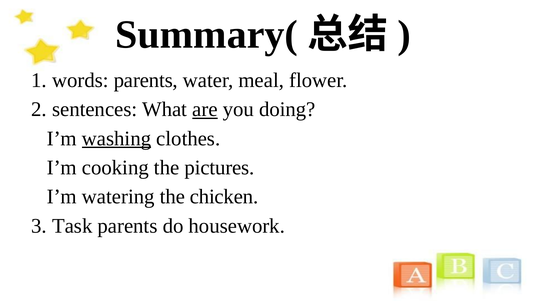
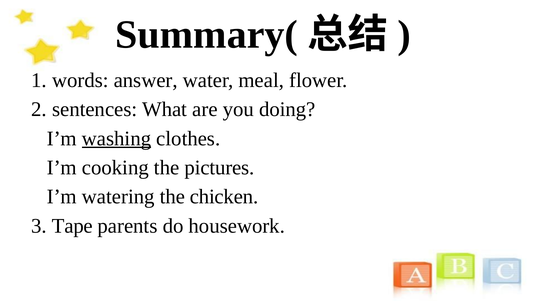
words parents: parents -> answer
are underline: present -> none
Task: Task -> Tape
